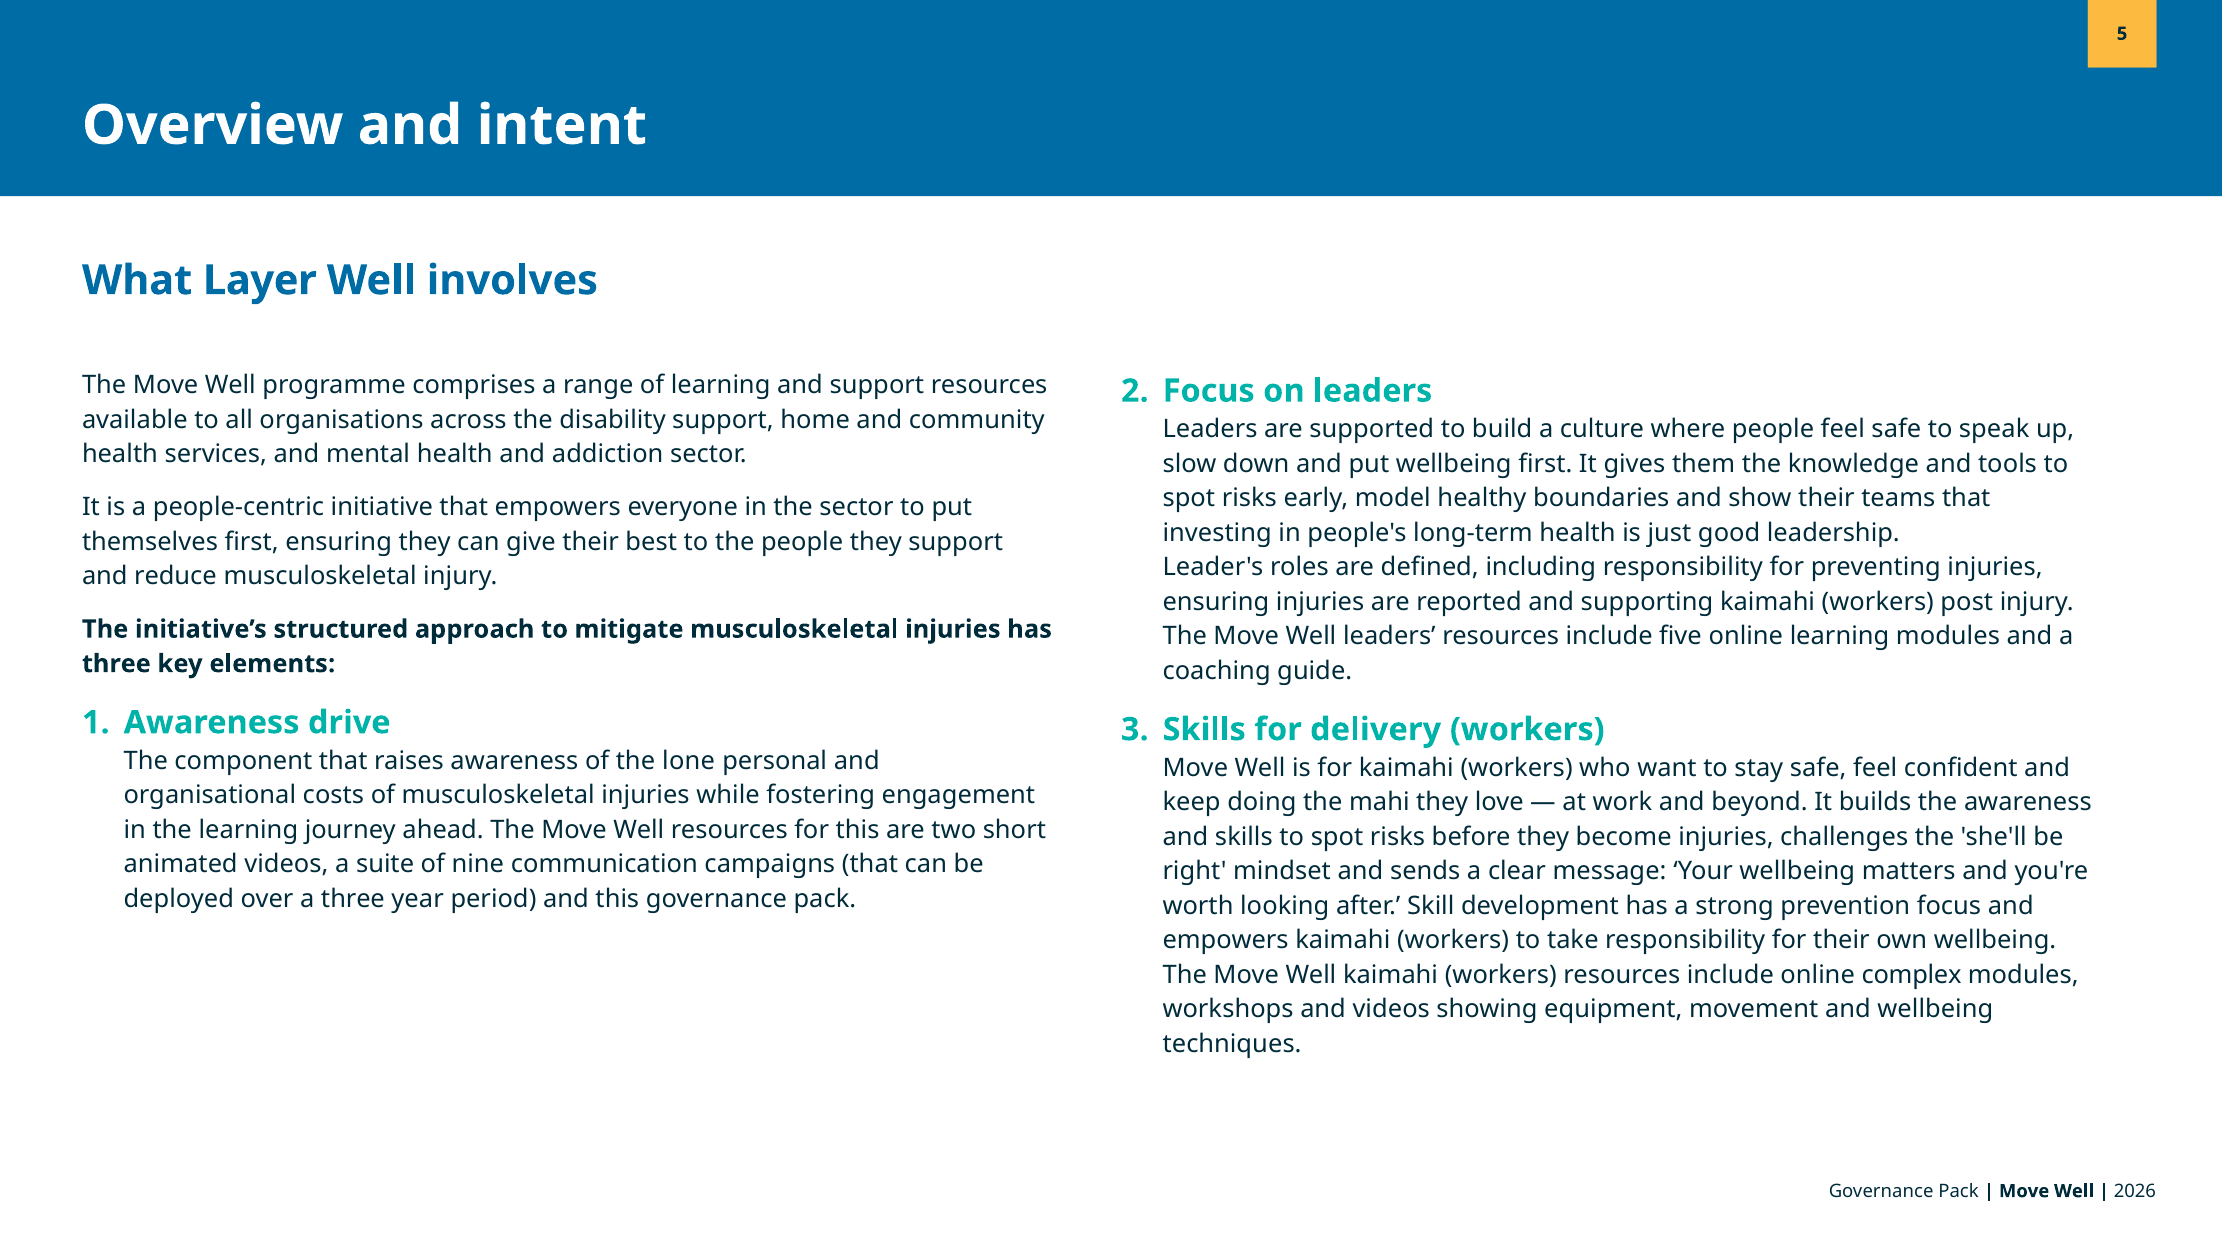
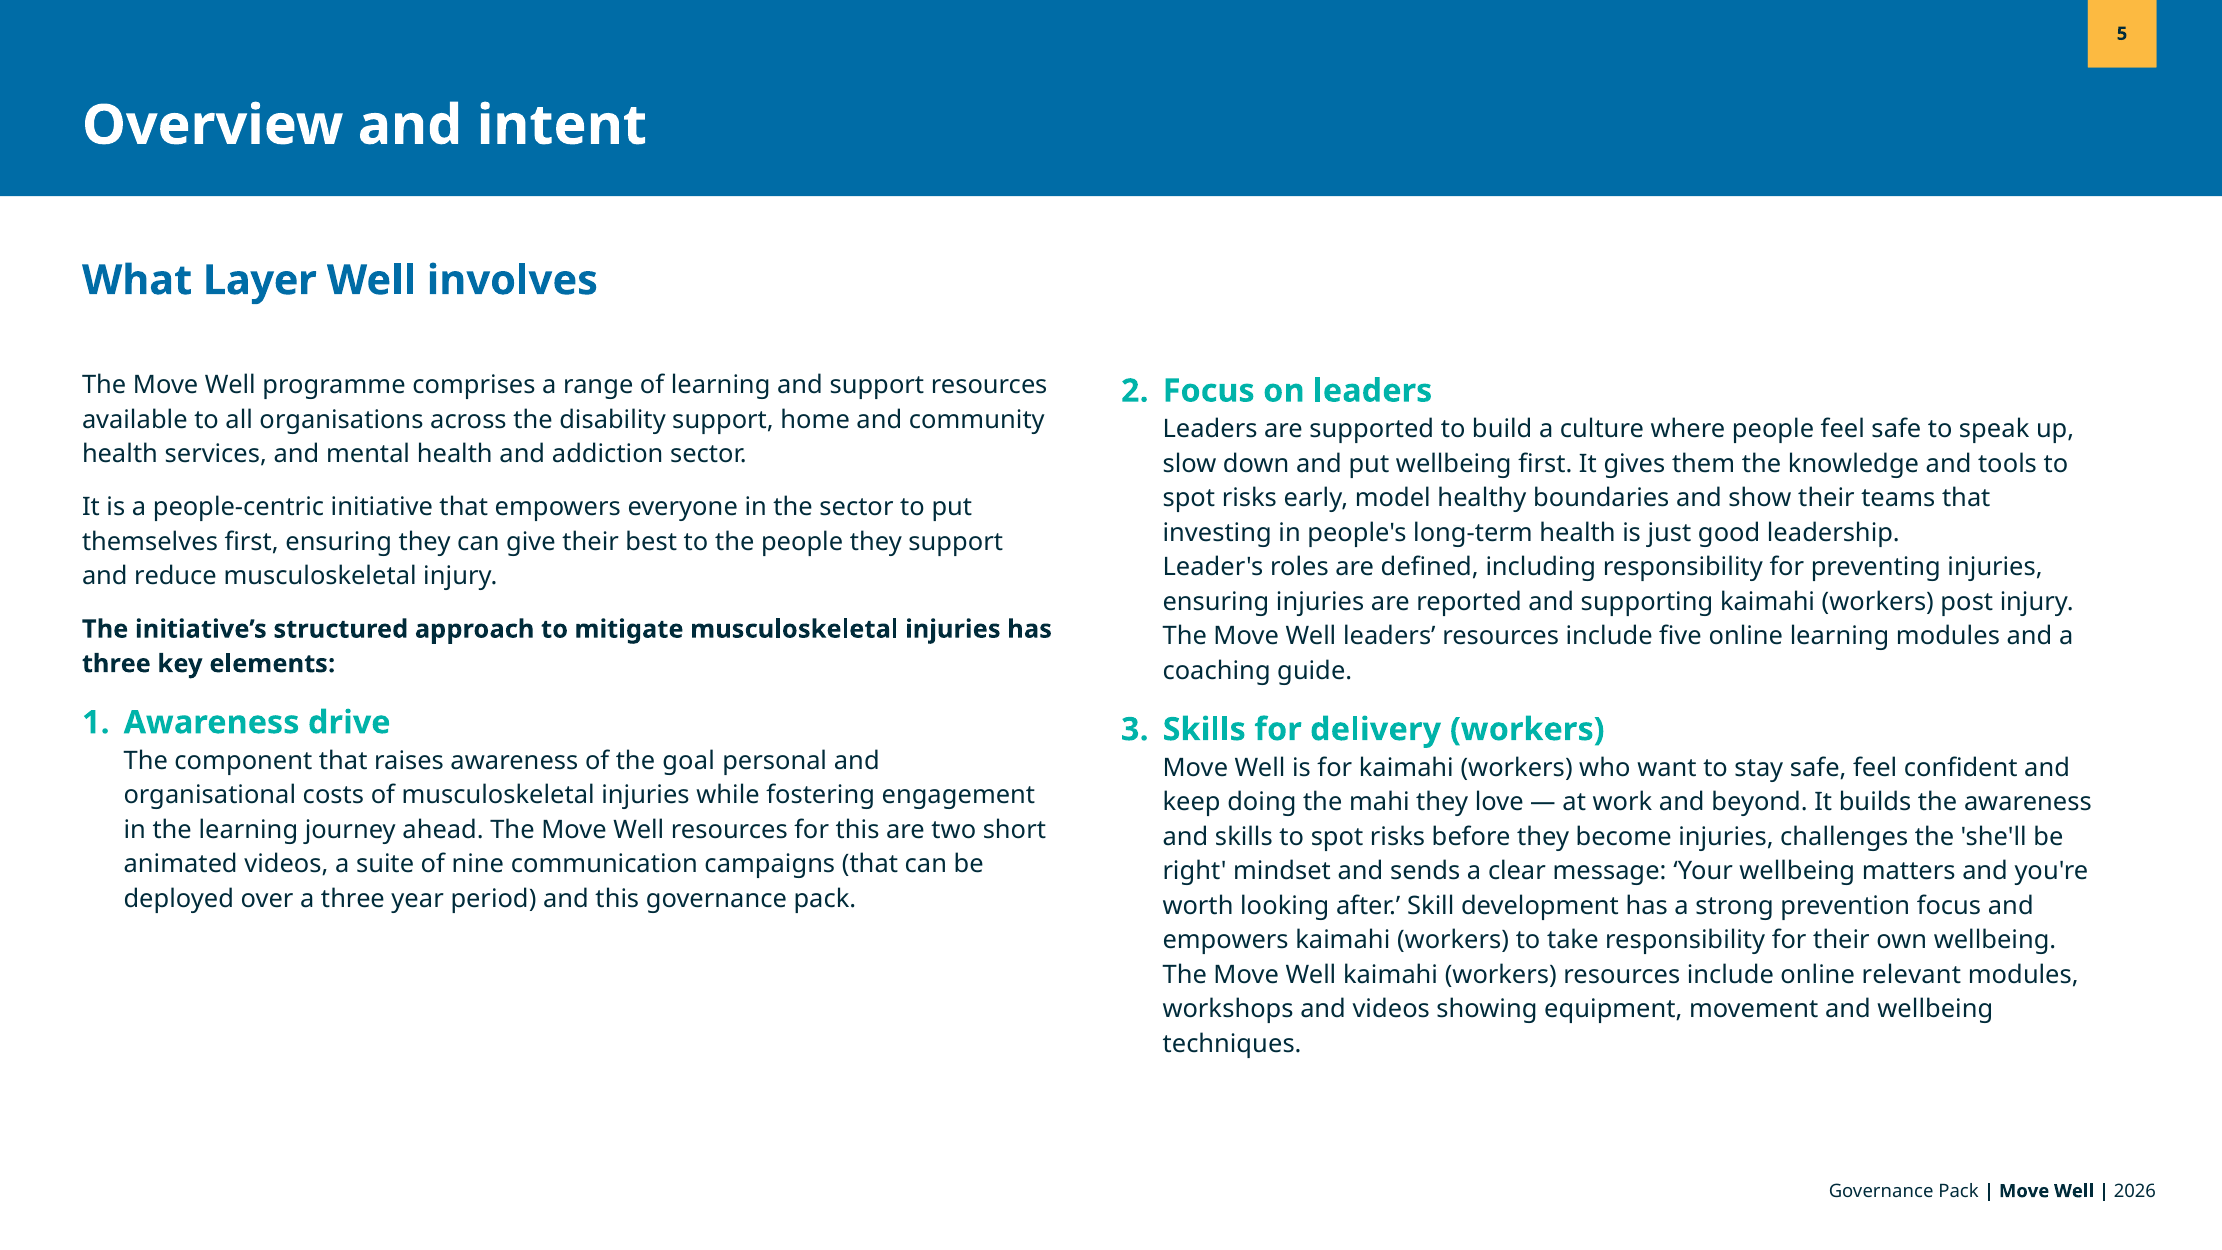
lone: lone -> goal
complex: complex -> relevant
